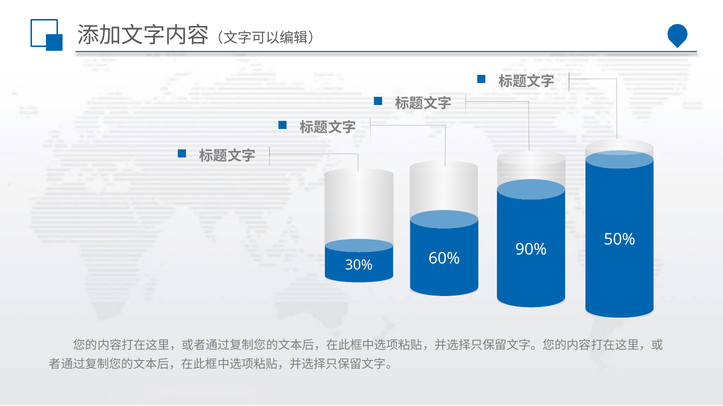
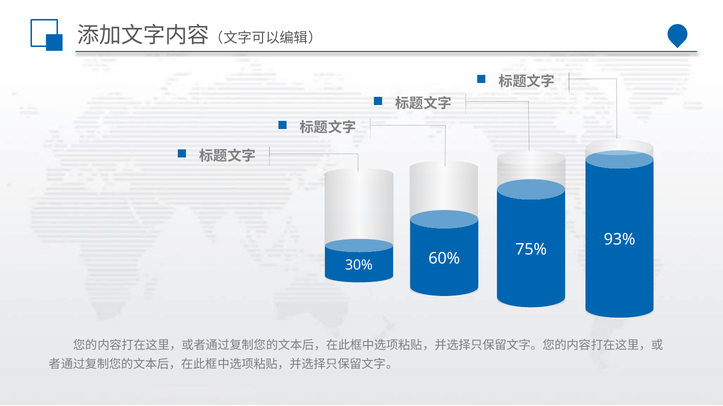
50%: 50% -> 93%
90%: 90% -> 75%
